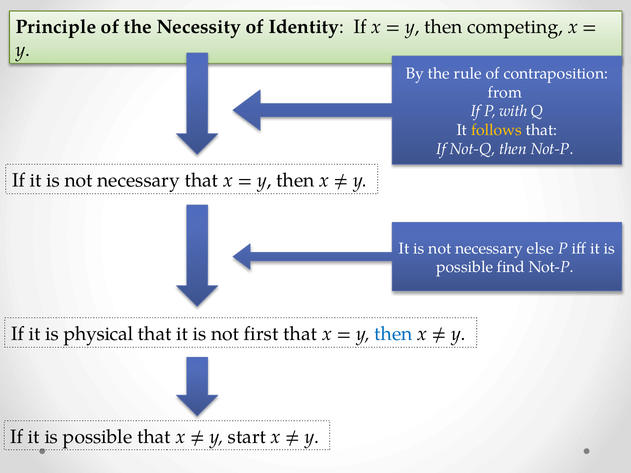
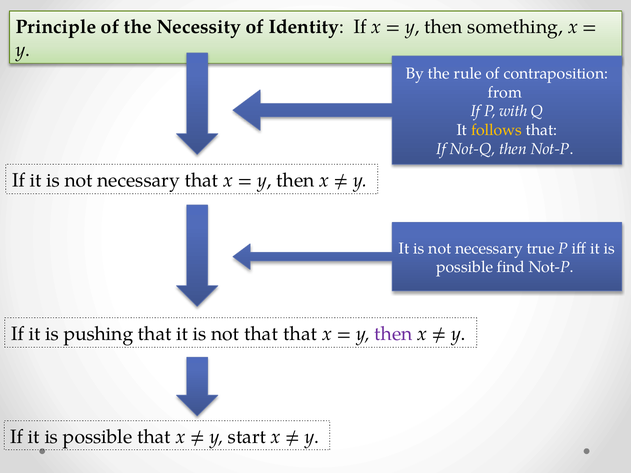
competing: competing -> something
else: else -> true
physical: physical -> pushing
not first: first -> that
then at (393, 334) colour: blue -> purple
